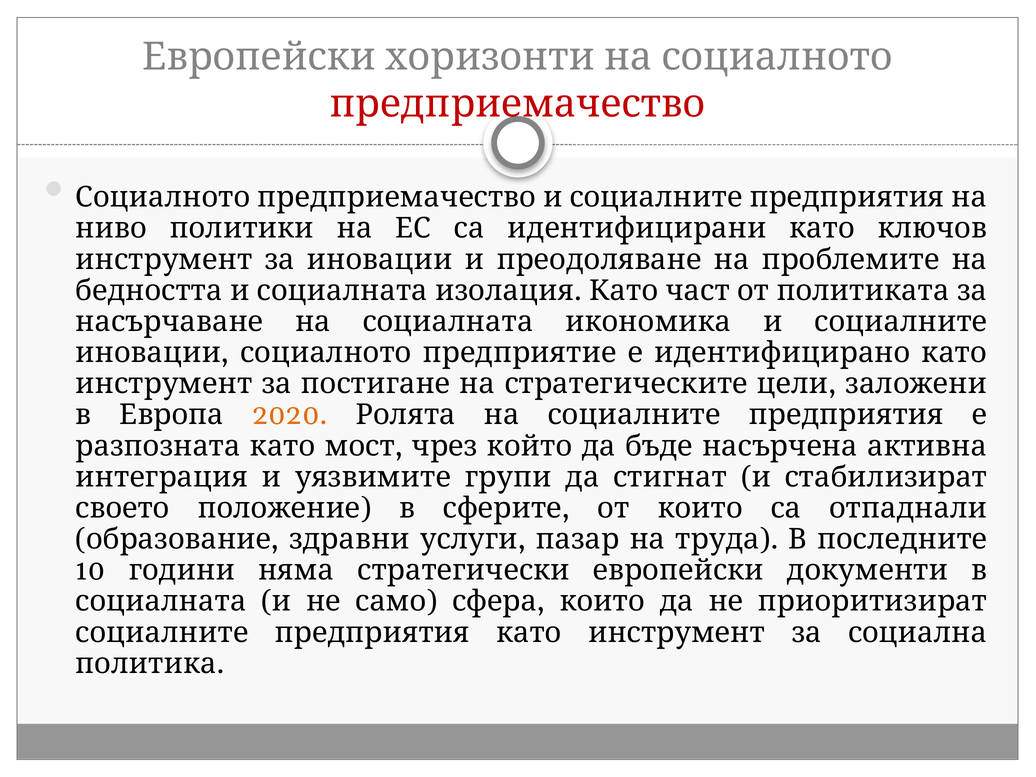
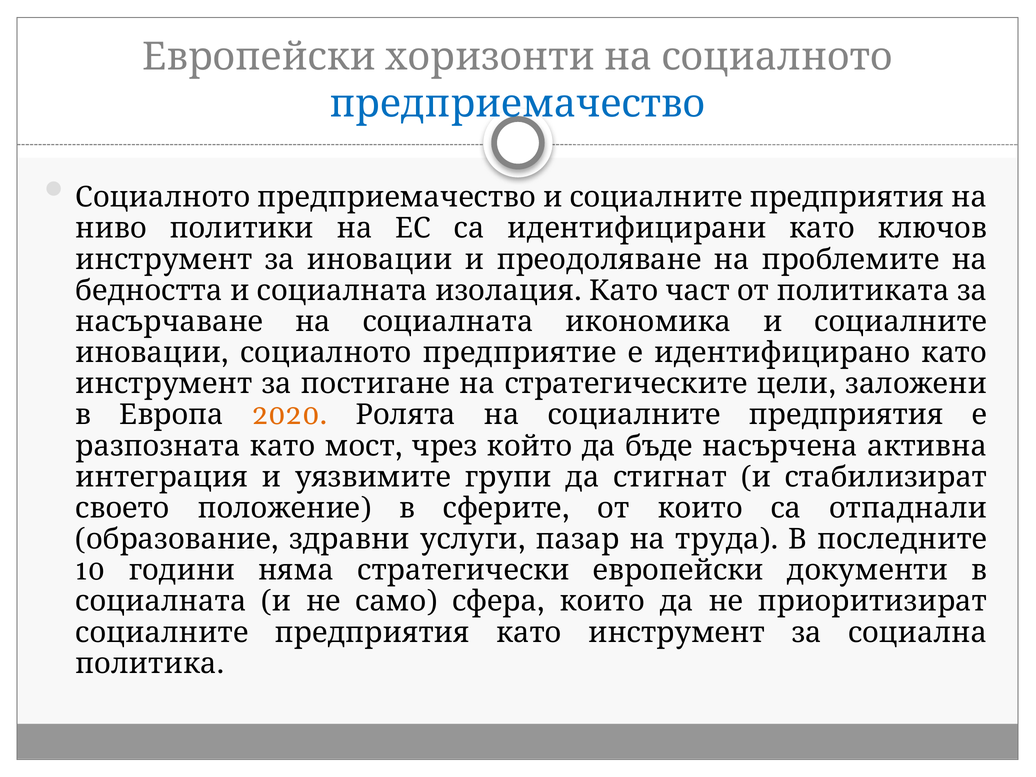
предприемачество colour: red -> blue
